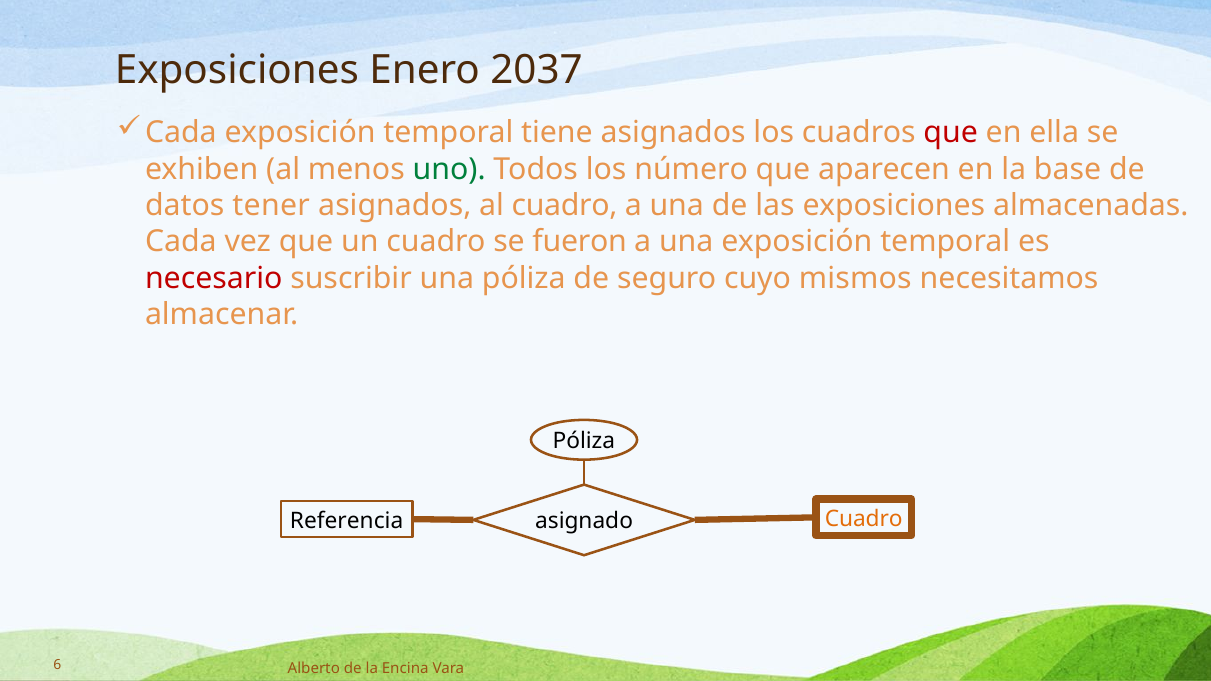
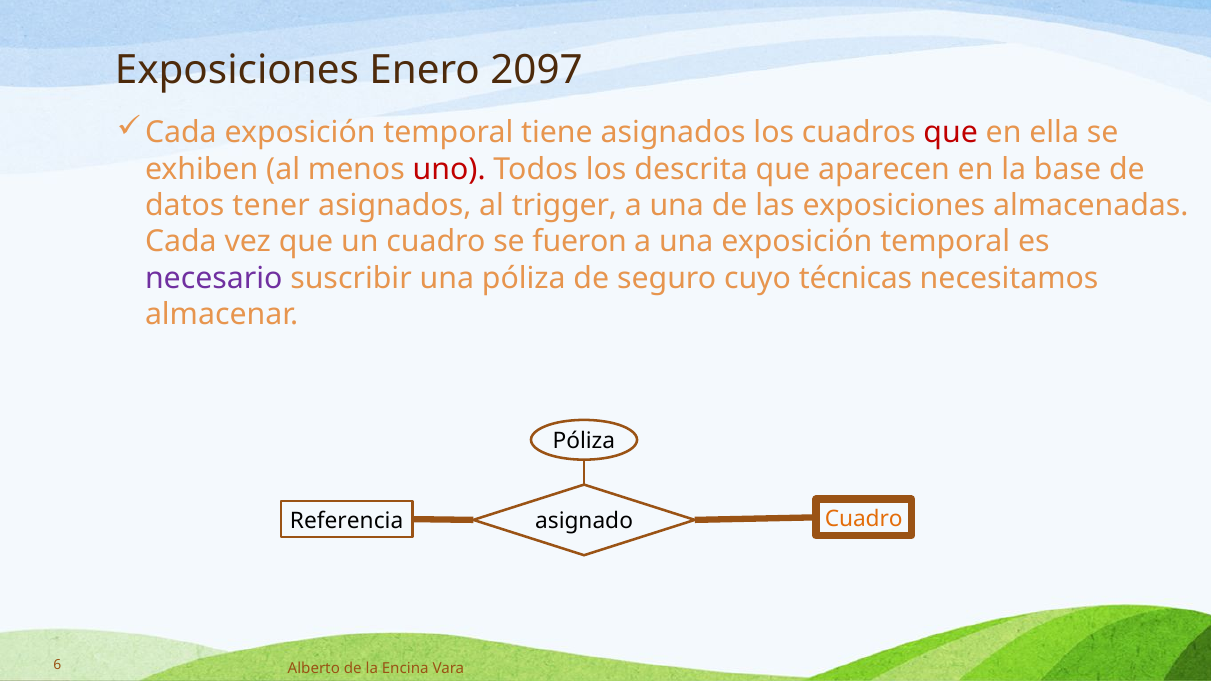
2037: 2037 -> 2097
uno colour: green -> red
número: número -> descrita
al cuadro: cuadro -> trigger
necesario colour: red -> purple
mismos: mismos -> técnicas
